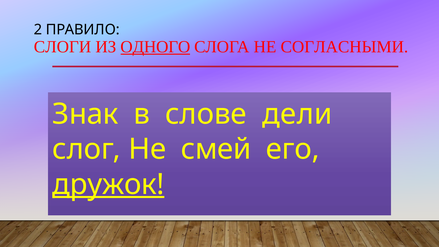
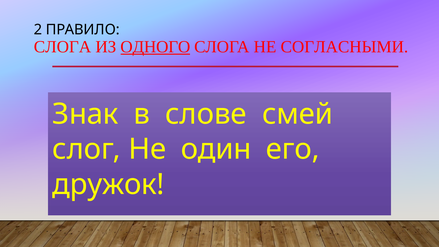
СЛОГИ at (62, 47): СЛОГИ -> СЛОГА
дели: дели -> смей
смей: смей -> один
дружок underline: present -> none
